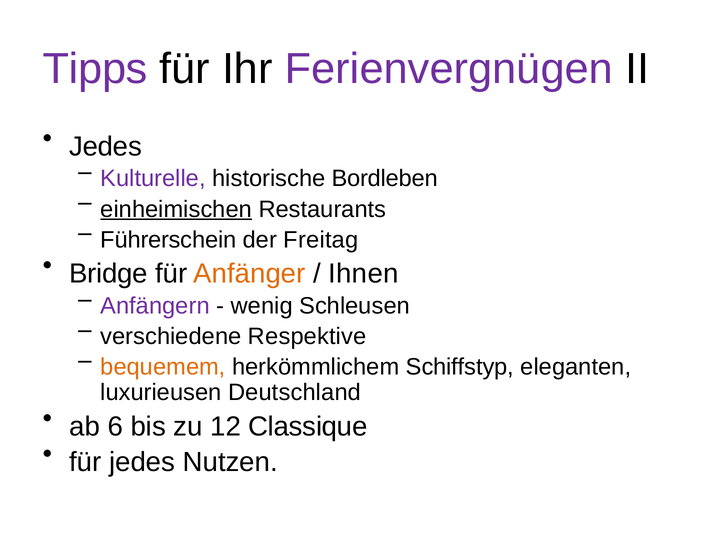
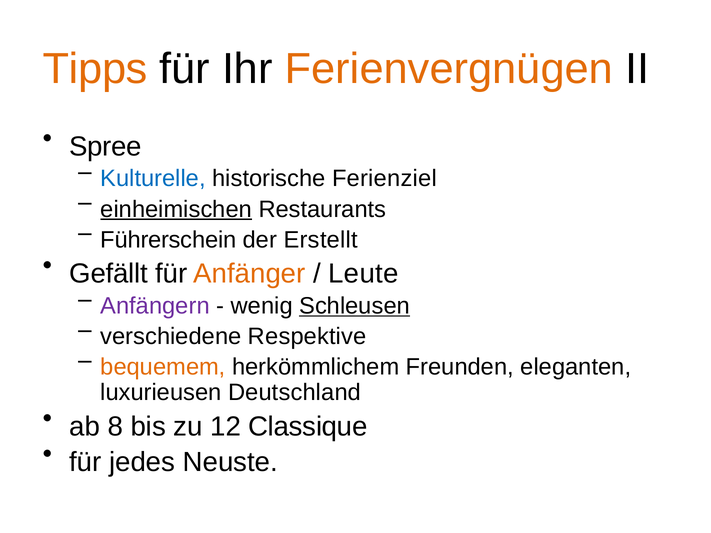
Tipps colour: purple -> orange
Ferienvergnügen colour: purple -> orange
Jedes at (106, 147): Jedes -> Spree
Kulturelle colour: purple -> blue
Bordleben: Bordleben -> Ferienziel
Freitag: Freitag -> Erstellt
Bridge: Bridge -> Gefällt
Ihnen: Ihnen -> Leute
Schleusen underline: none -> present
Schiffstyp: Schiffstyp -> Freunden
6: 6 -> 8
Nutzen: Nutzen -> Neuste
